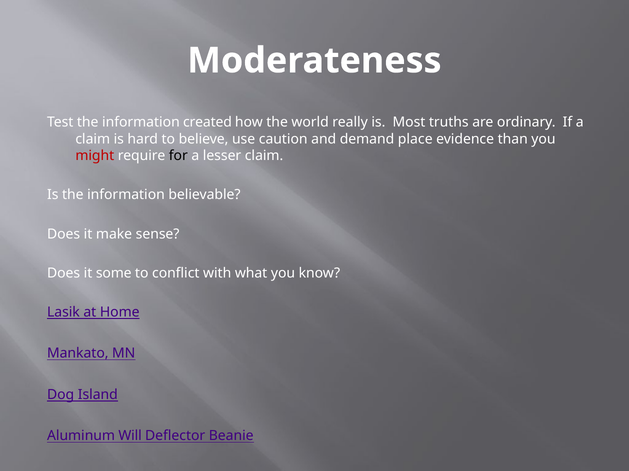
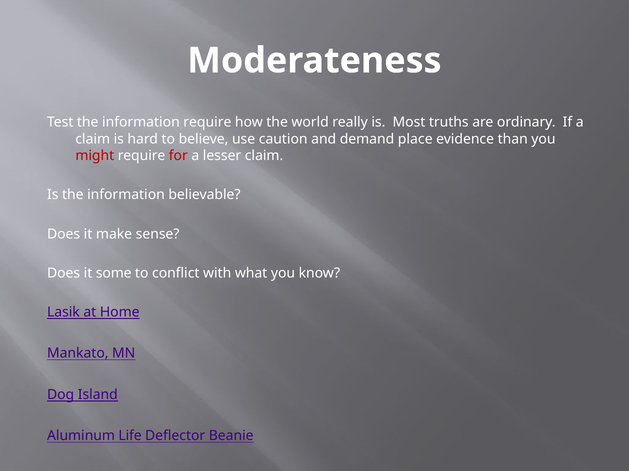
information created: created -> require
for colour: black -> red
Will: Will -> Life
